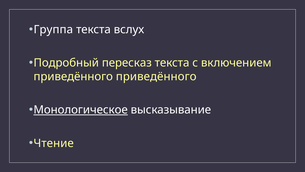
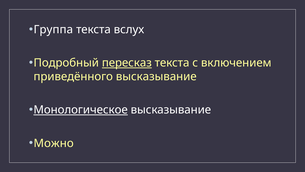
пересказ underline: none -> present
приведённого приведённого: приведённого -> высказывание
Чтение: Чтение -> Можно
